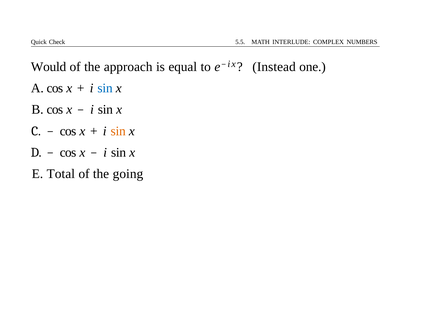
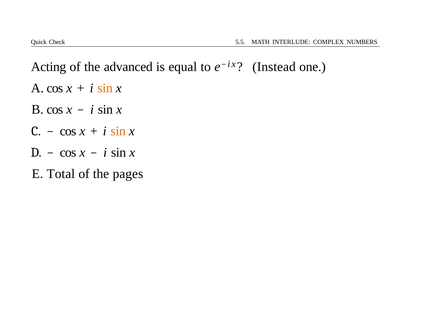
Would: Would -> Acting
approach: approach -> advanced
sin at (105, 88) colour: blue -> orange
going: going -> pages
